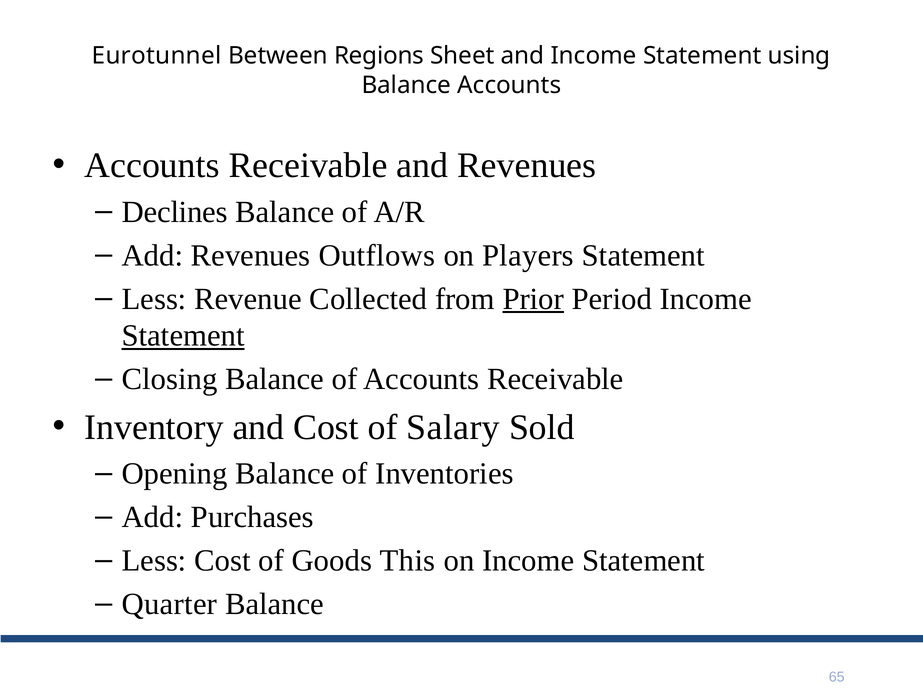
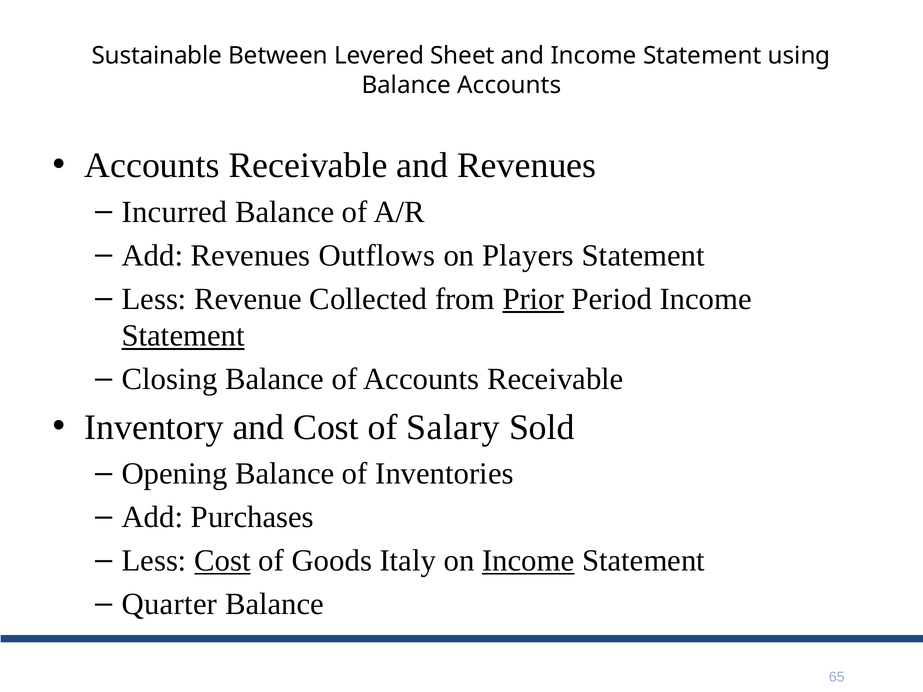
Eurotunnel: Eurotunnel -> Sustainable
Regions: Regions -> Levered
Declines: Declines -> Incurred
Cost at (222, 561) underline: none -> present
This: This -> Italy
Income at (528, 561) underline: none -> present
